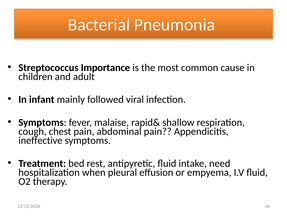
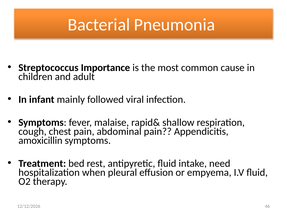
ineffective: ineffective -> amoxicillin
